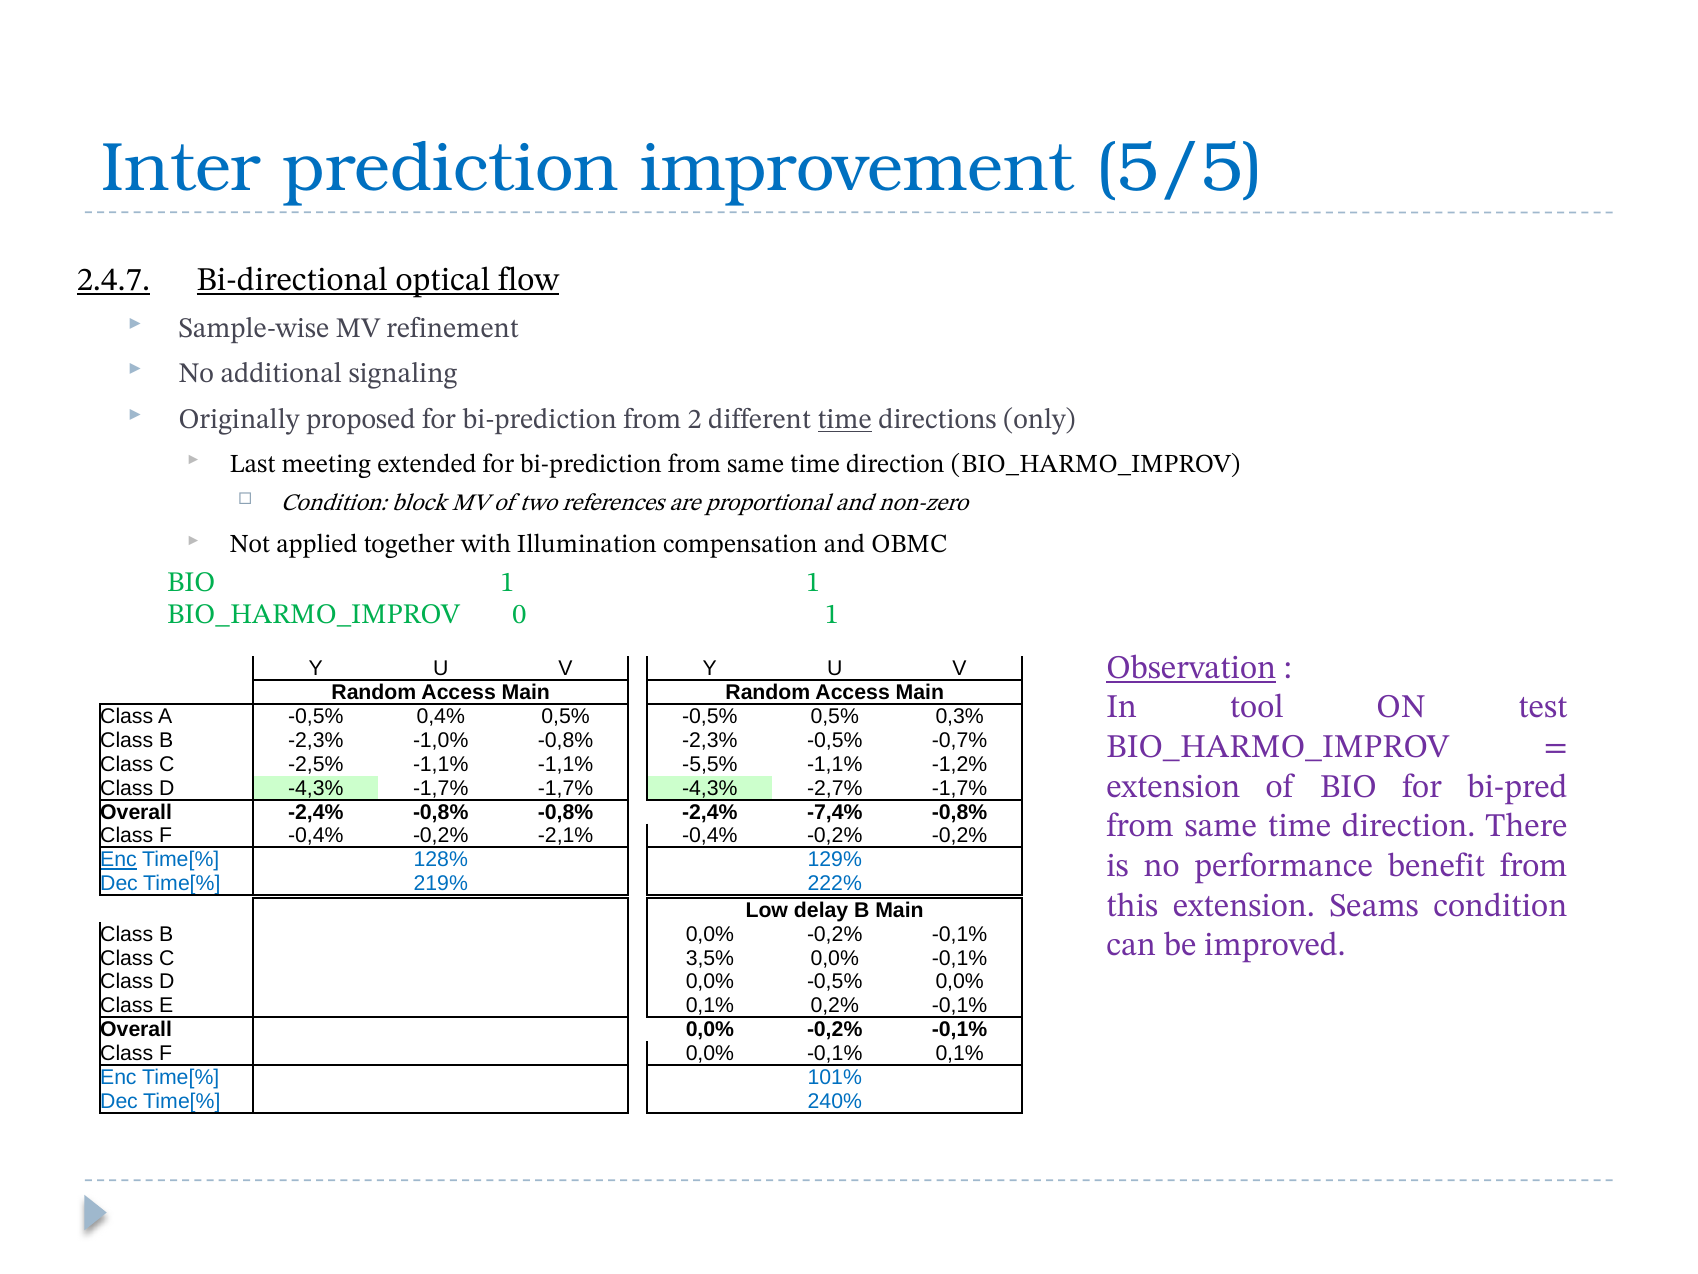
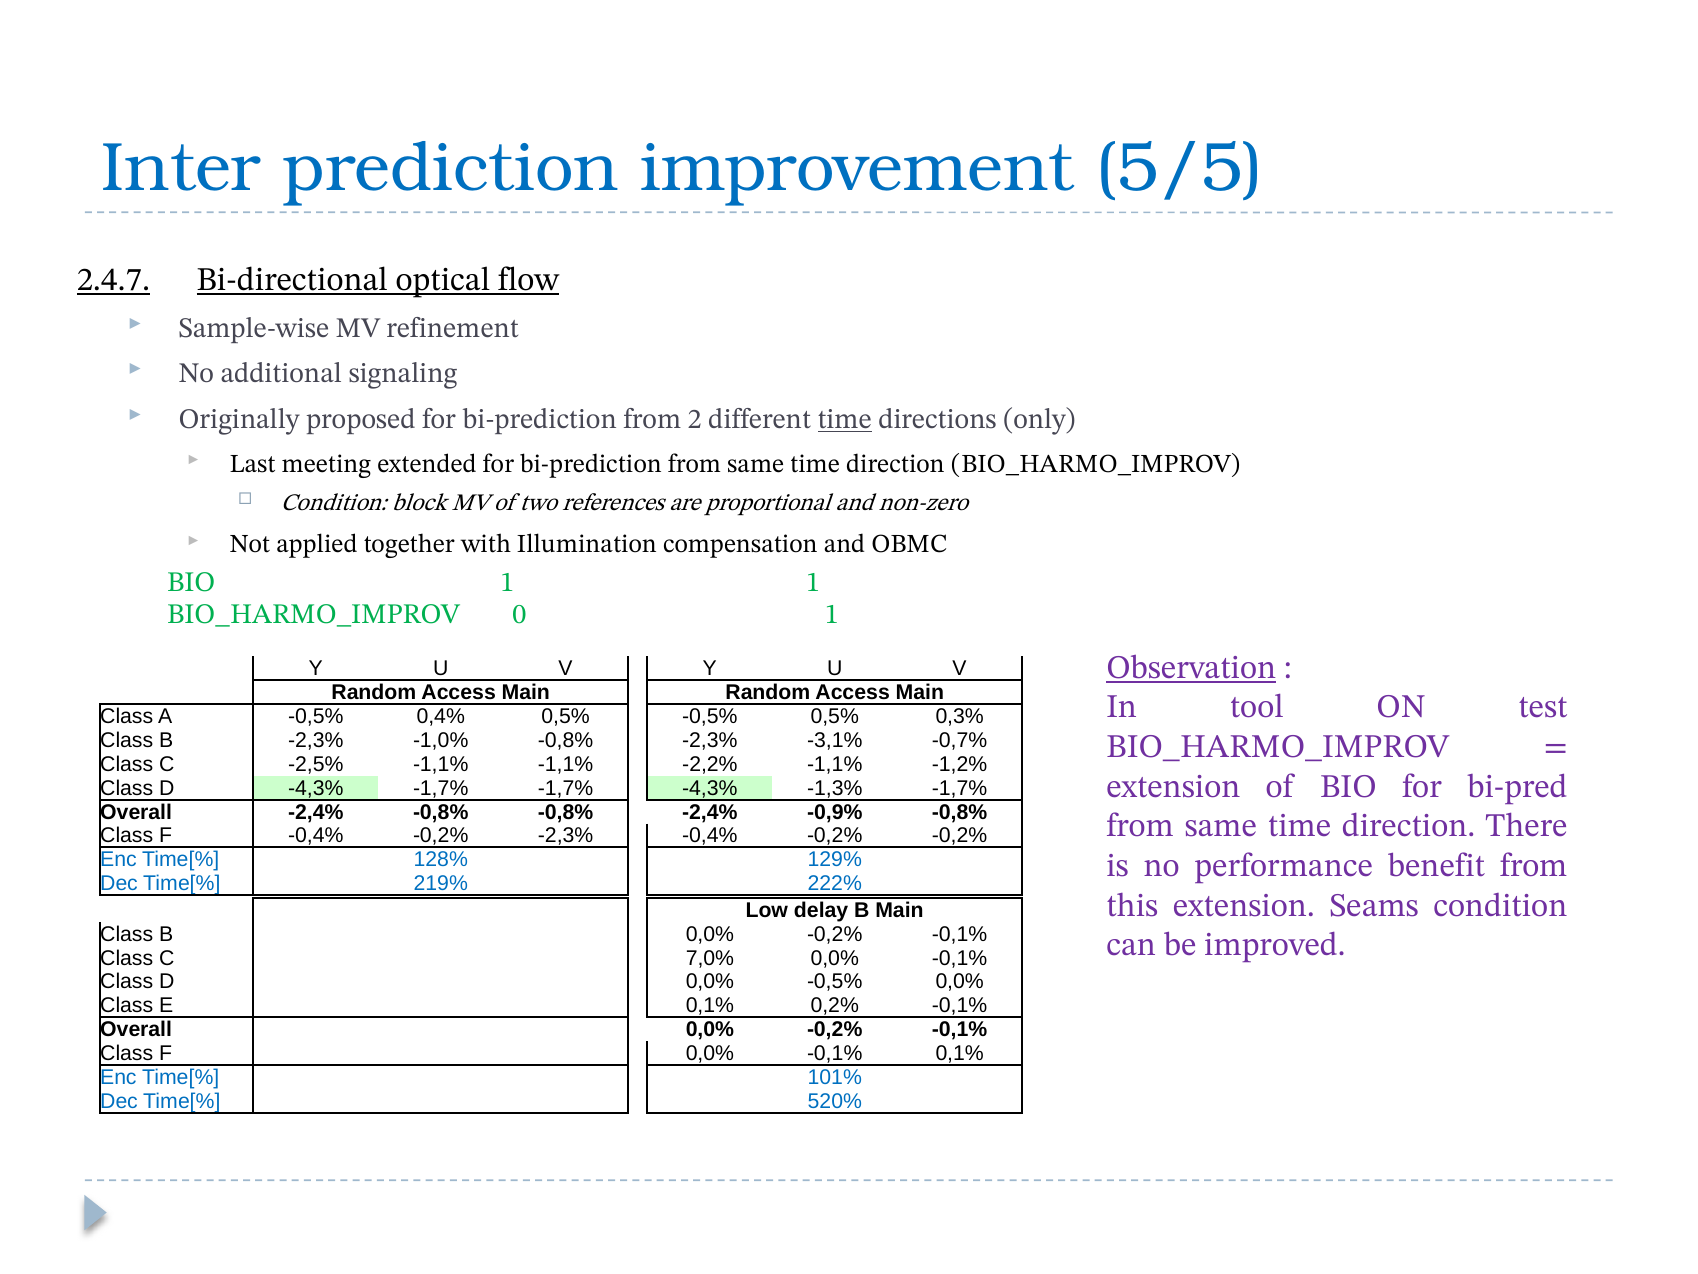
-2,3% -0,5%: -0,5% -> -3,1%
-5,5%: -5,5% -> -2,2%
-2,7%: -2,7% -> -1,3%
-7,4%: -7,4% -> -0,9%
-0,2% -2,1%: -2,1% -> -2,3%
Enc at (118, 859) underline: present -> none
3,5%: 3,5% -> 7,0%
240%: 240% -> 520%
